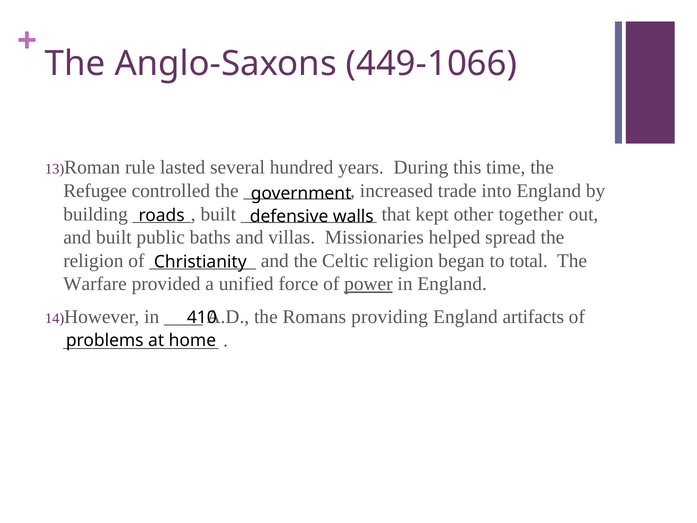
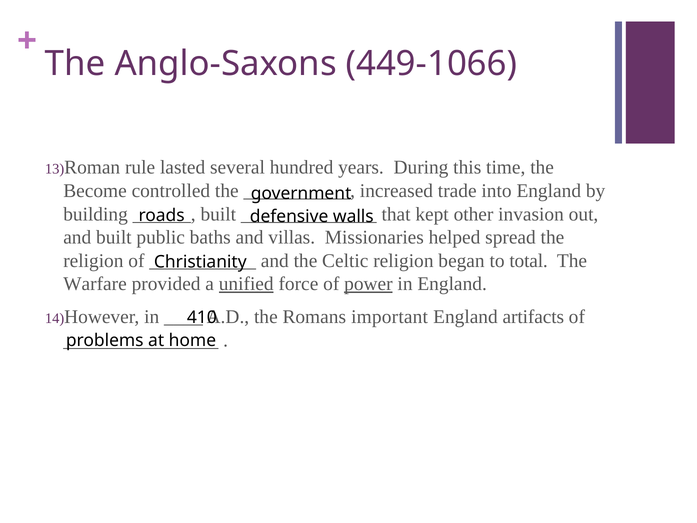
Refugee: Refugee -> Become
together: together -> invasion
unified underline: none -> present
providing: providing -> important
